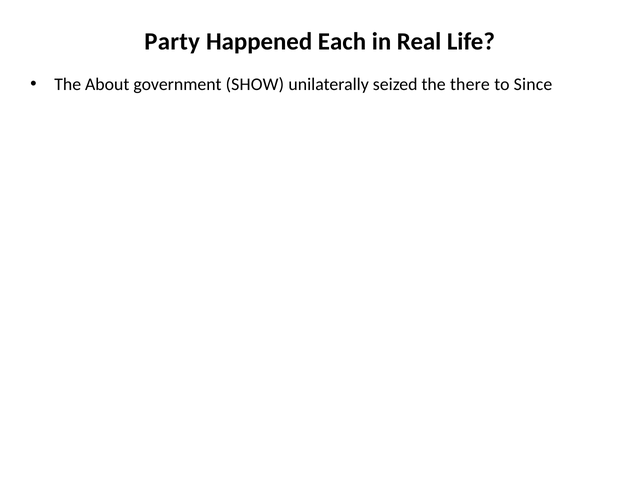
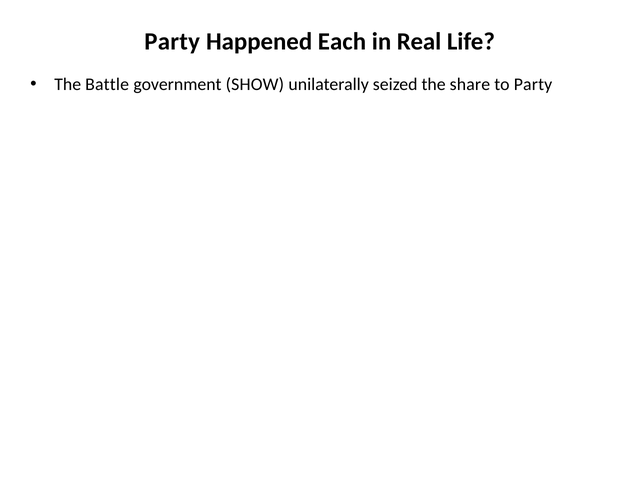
About: About -> Battle
there: there -> share
to Since: Since -> Party
